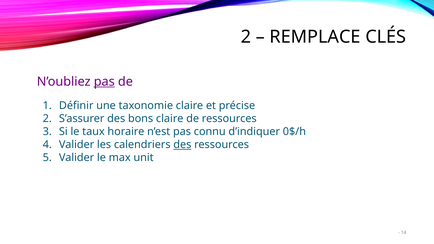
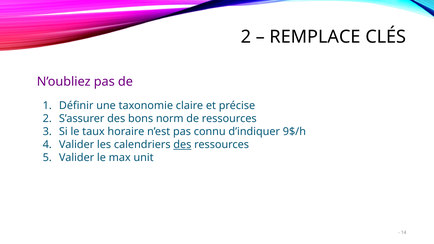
pas at (104, 82) underline: present -> none
bons claire: claire -> norm
0$/h: 0$/h -> 9$/h
